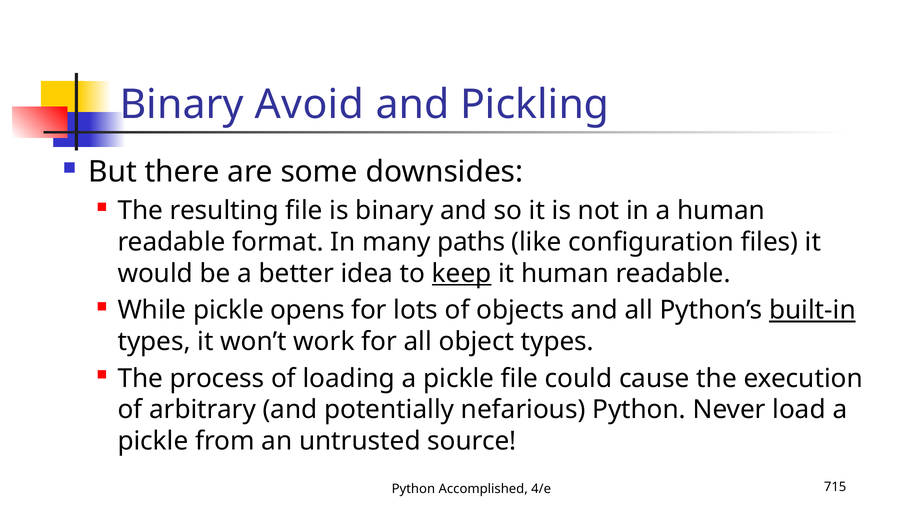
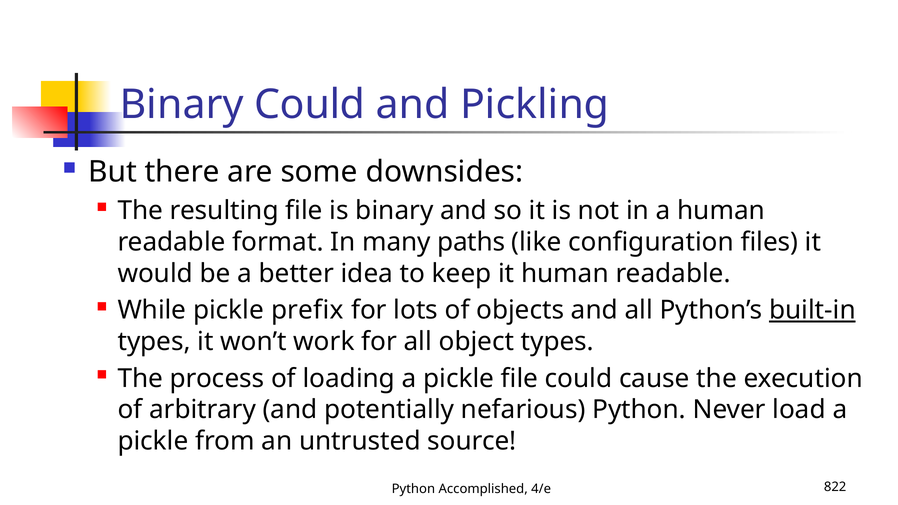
Binary Avoid: Avoid -> Could
keep underline: present -> none
opens: opens -> prefix
715: 715 -> 822
